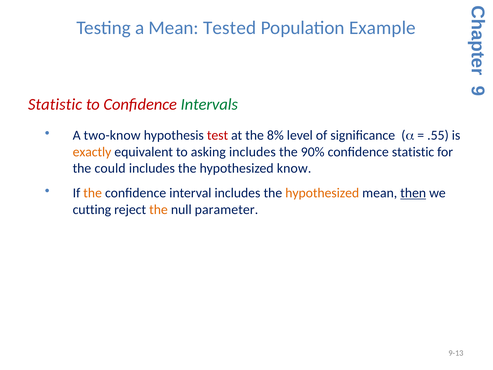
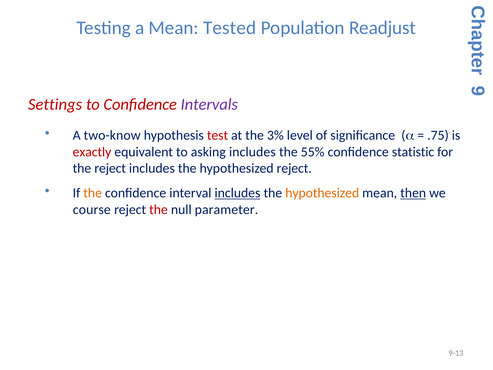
Example: Example -> Readjust
Statistic at (55, 104): Statistic -> Settings
Intervals colour: green -> purple
8%: 8% -> 3%
.55: .55 -> .75
exactly colour: orange -> red
90%: 90% -> 55%
the could: could -> reject
hypothesized know: know -> reject
includes at (237, 193) underline: none -> present
cutting: cutting -> course
the at (158, 209) colour: orange -> red
